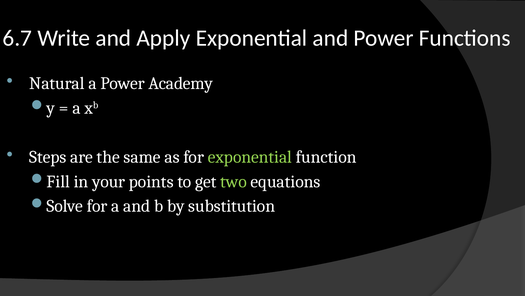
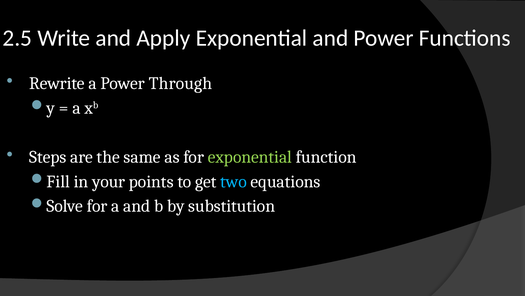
6.7: 6.7 -> 2.5
Natural: Natural -> Rewrite
Academy: Academy -> Through
two colour: light green -> light blue
